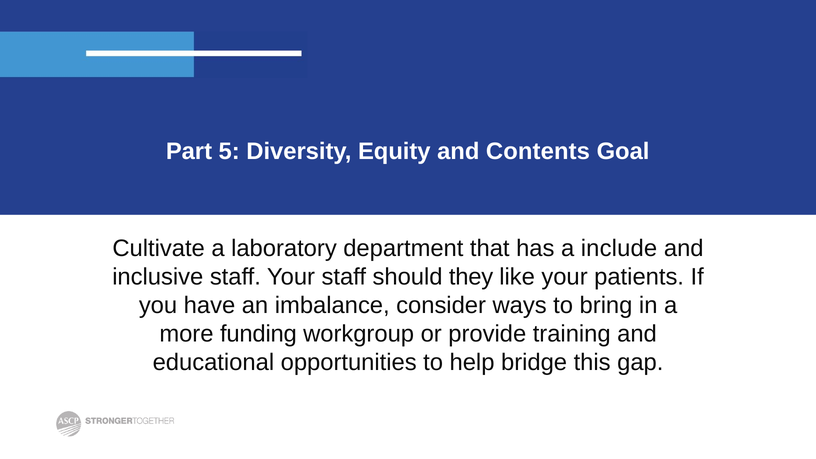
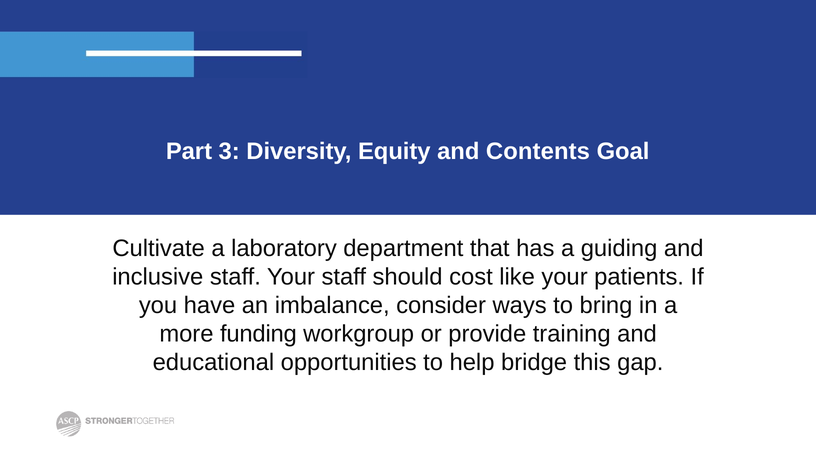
5: 5 -> 3
include: include -> guiding
they: they -> cost
